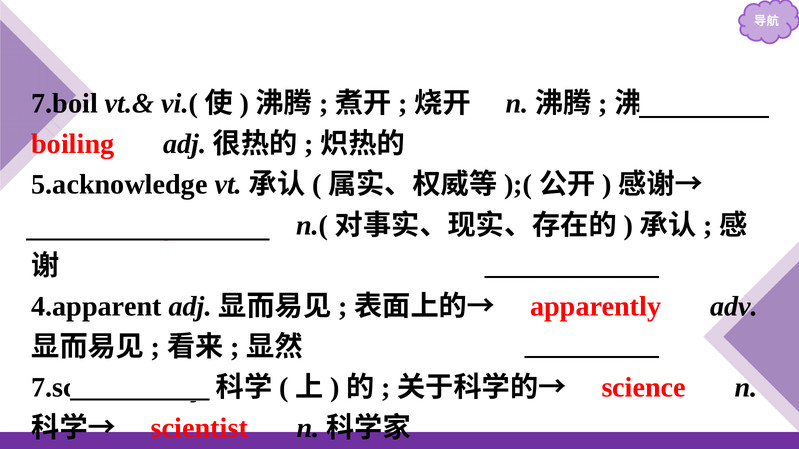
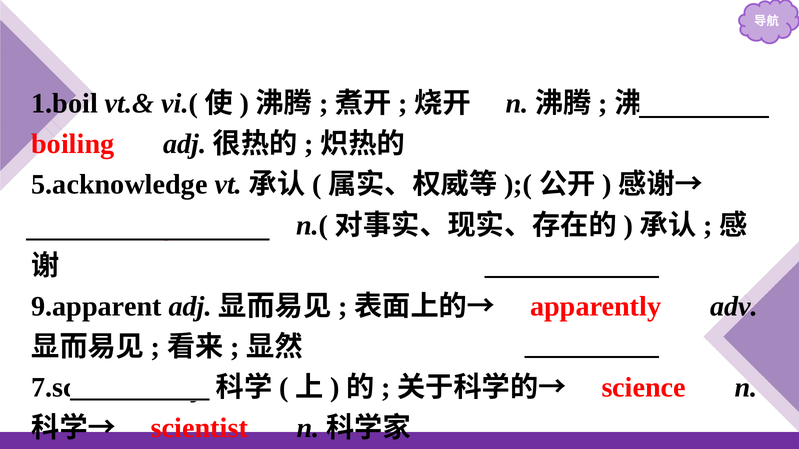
7.boil: 7.boil -> 1.boil
4.apparent: 4.apparent -> 9.apparent
